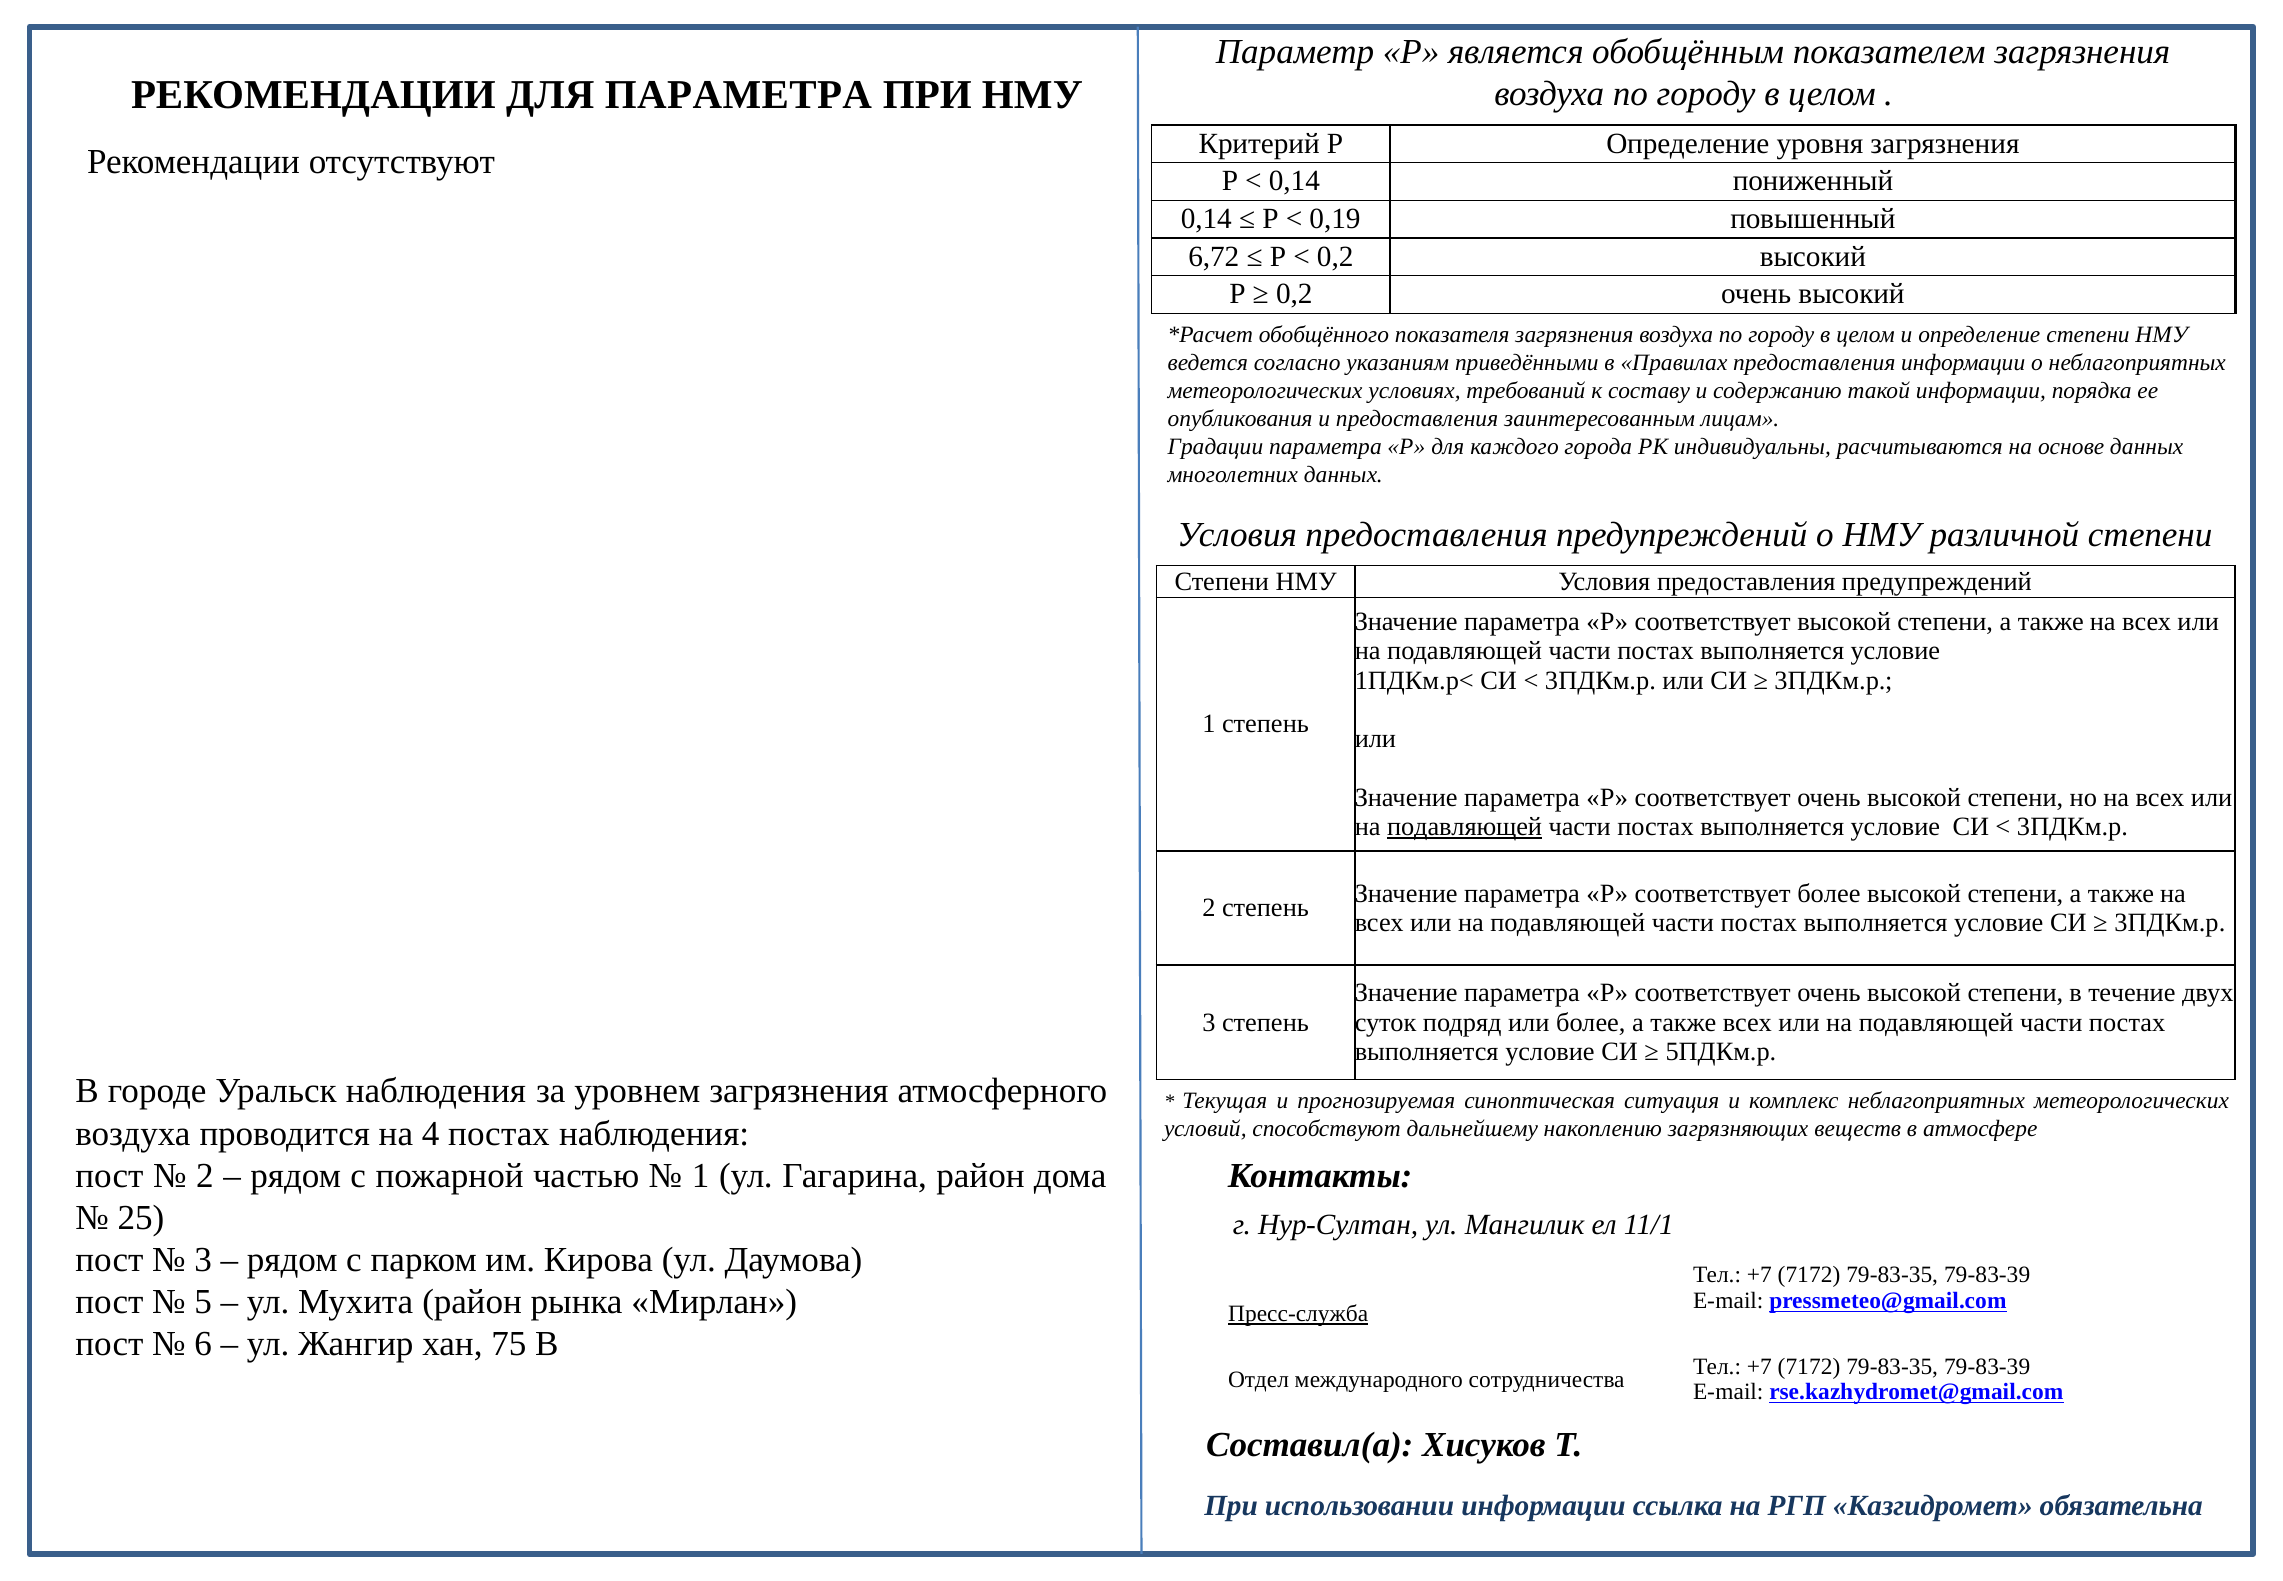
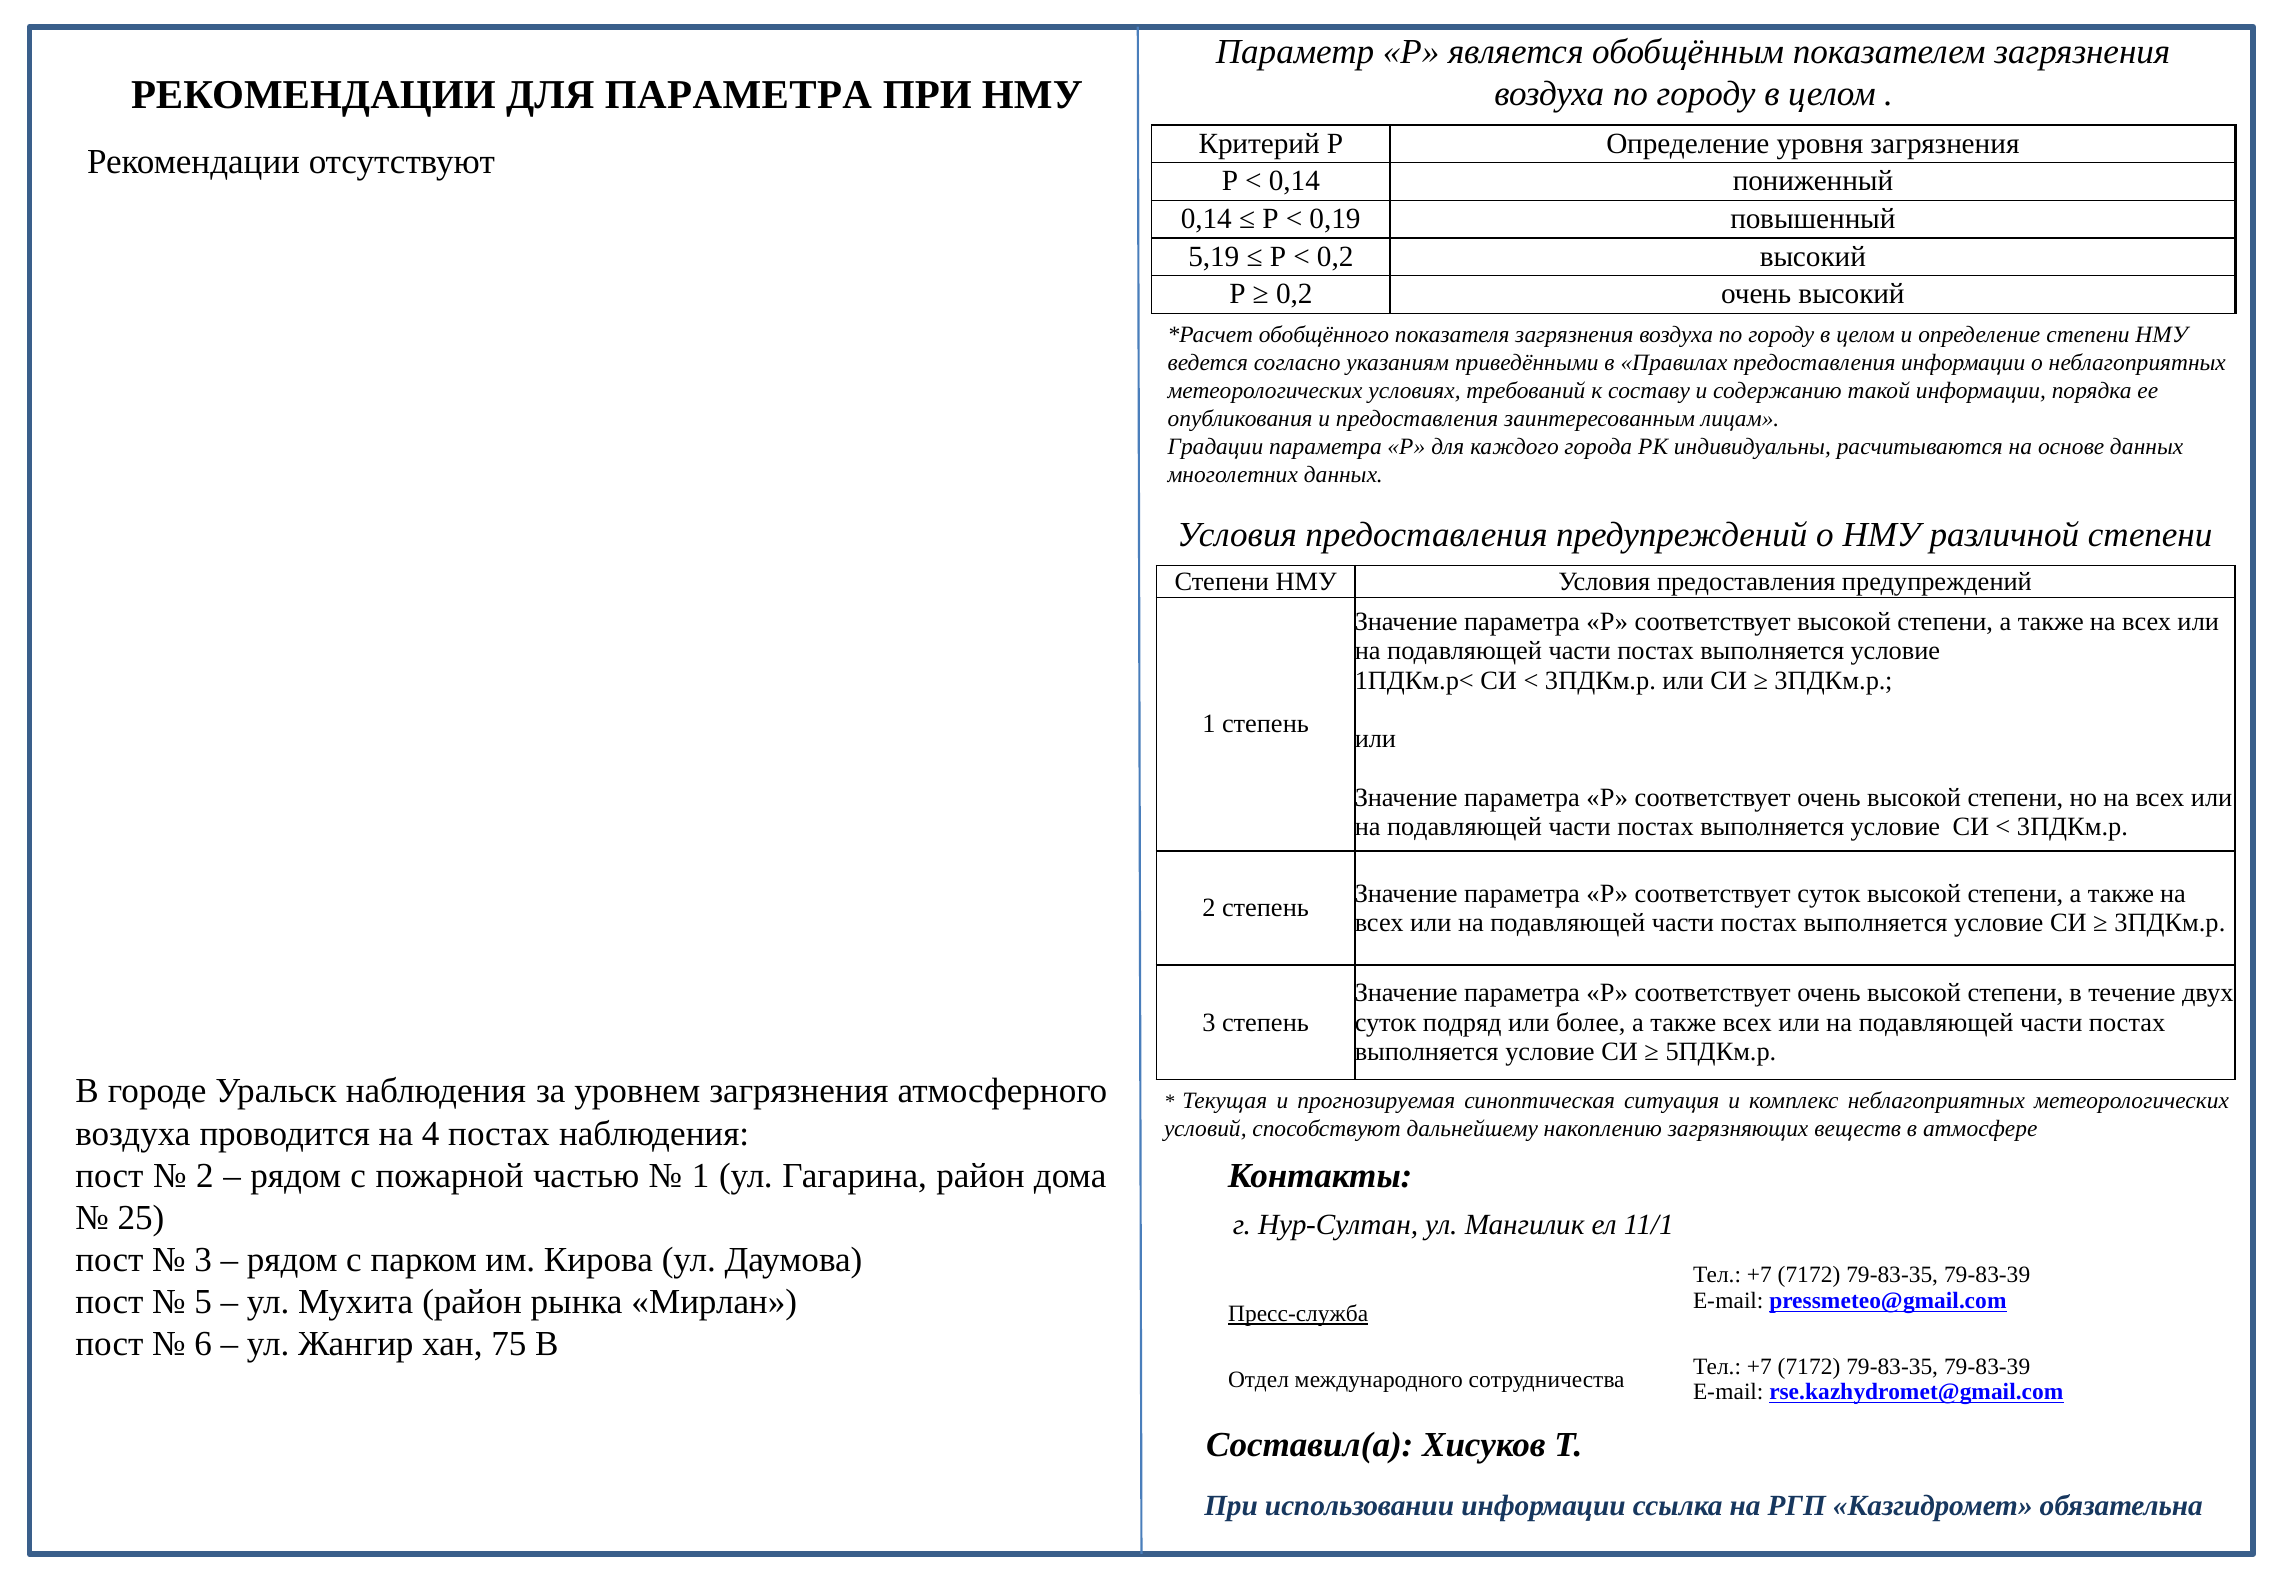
6,72: 6,72 -> 5,19
подавляющей at (1465, 826) underline: present -> none
соответствует более: более -> суток
